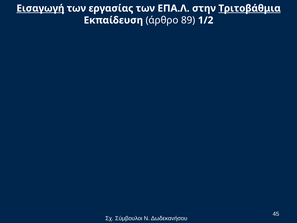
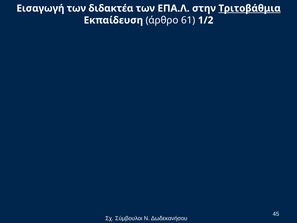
Εισαγωγή underline: present -> none
εργασίας: εργασίας -> διδακτέα
89: 89 -> 61
